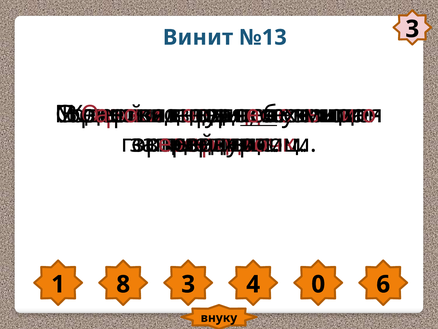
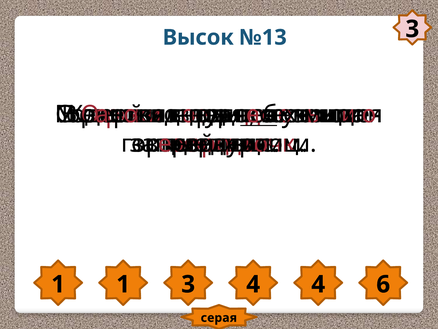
Винит: Винит -> Высок
1 8: 8 -> 1
4 0: 0 -> 4
внуку: внуку -> серая
